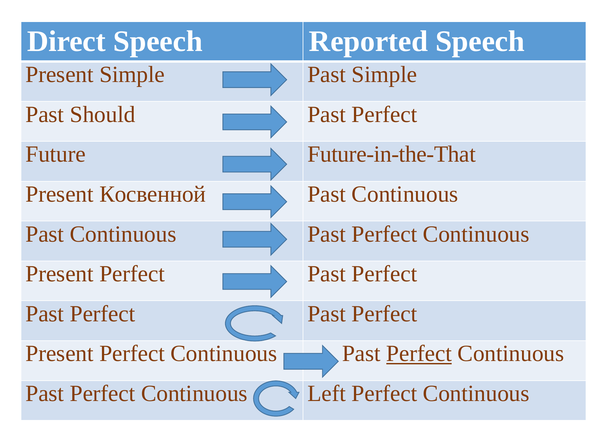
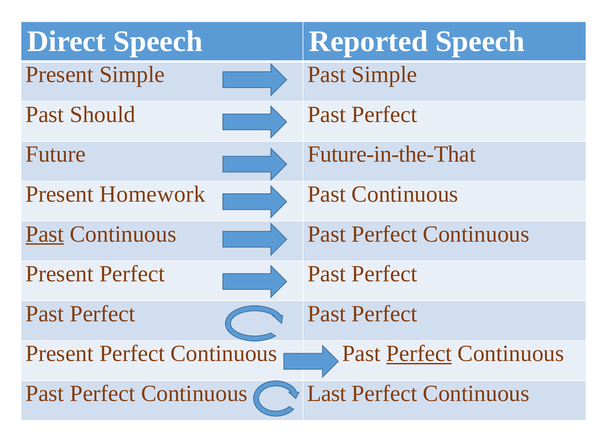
Косвенной: Косвенной -> Homework
Past at (45, 234) underline: none -> present
Left: Left -> Last
